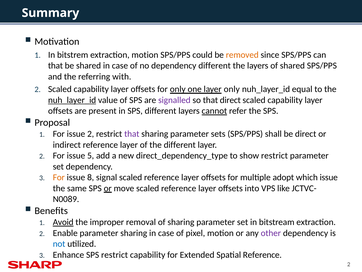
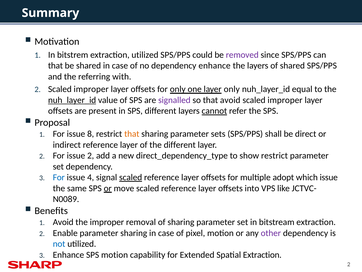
extraction motion: motion -> utilized
removed colour: orange -> purple
dependency different: different -> enhance
2 Scaled capability: capability -> improper
that direct: direct -> avoid
capability at (285, 100): capability -> improper
issue 2: 2 -> 8
that at (132, 134) colour: purple -> orange
issue 5: 5 -> 2
For at (59, 177) colour: orange -> blue
8: 8 -> 4
scaled at (131, 177) underline: none -> present
Avoid at (63, 222) underline: present -> none
SPS restrict: restrict -> motion
Spatial Reference: Reference -> Extraction
